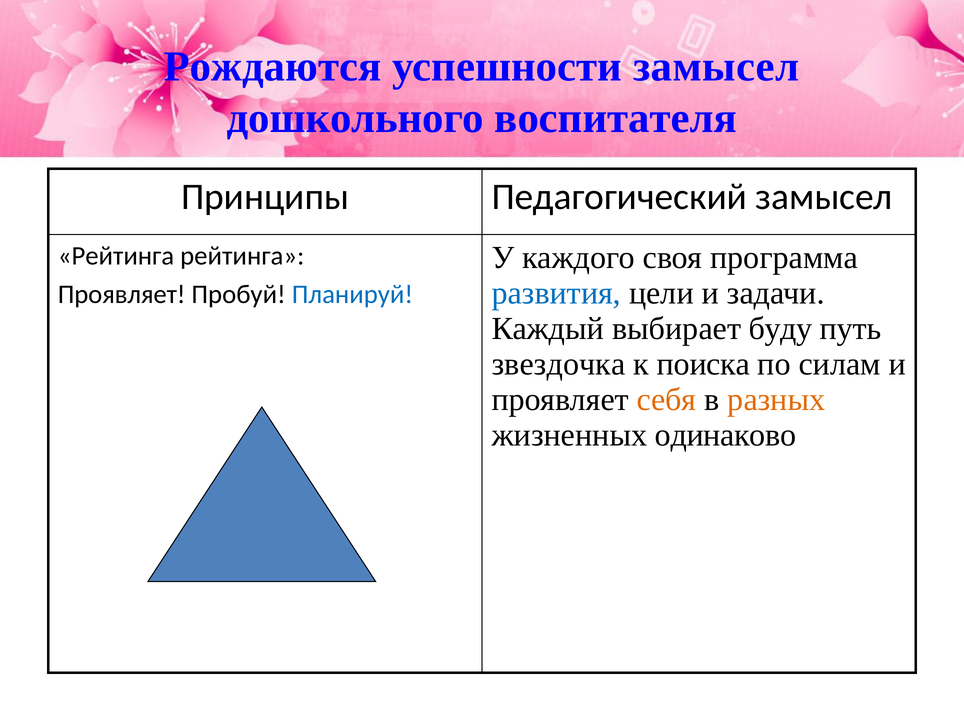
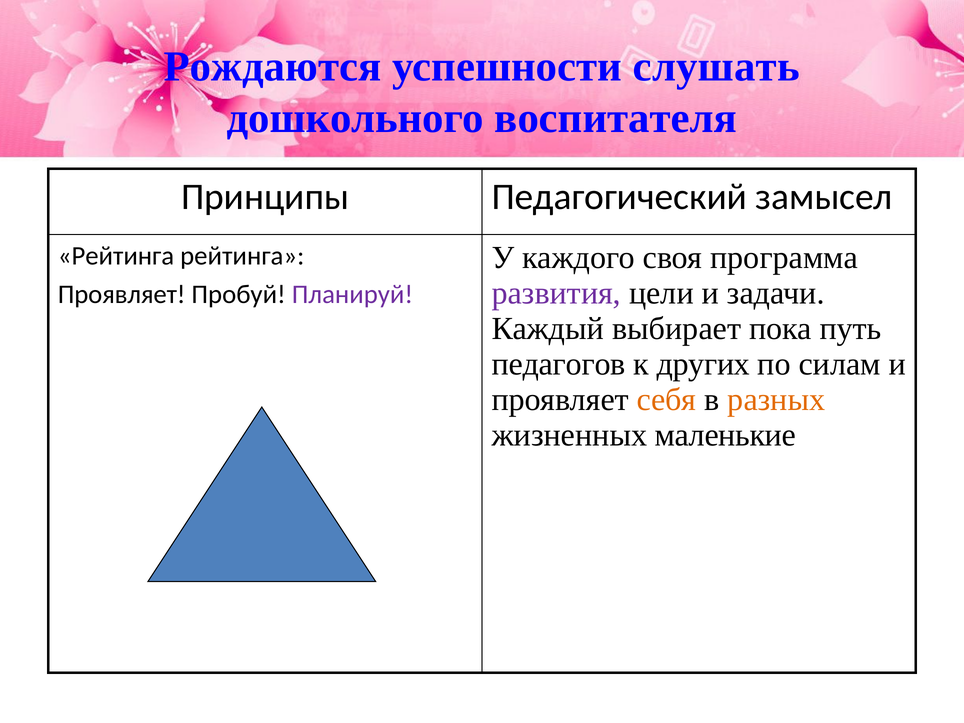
успешности замысел: замысел -> слушать
развития colour: blue -> purple
Планируй colour: blue -> purple
буду: буду -> пока
звездочка: звездочка -> педагогов
поиска: поиска -> других
одинаково: одинаково -> маленькие
